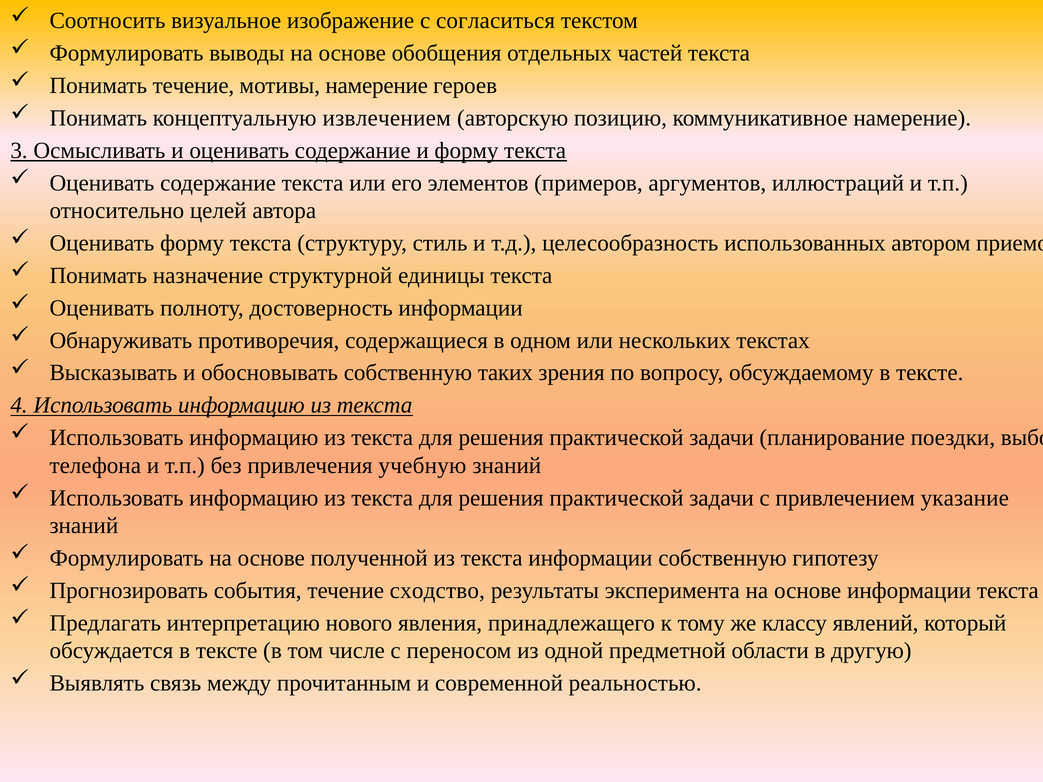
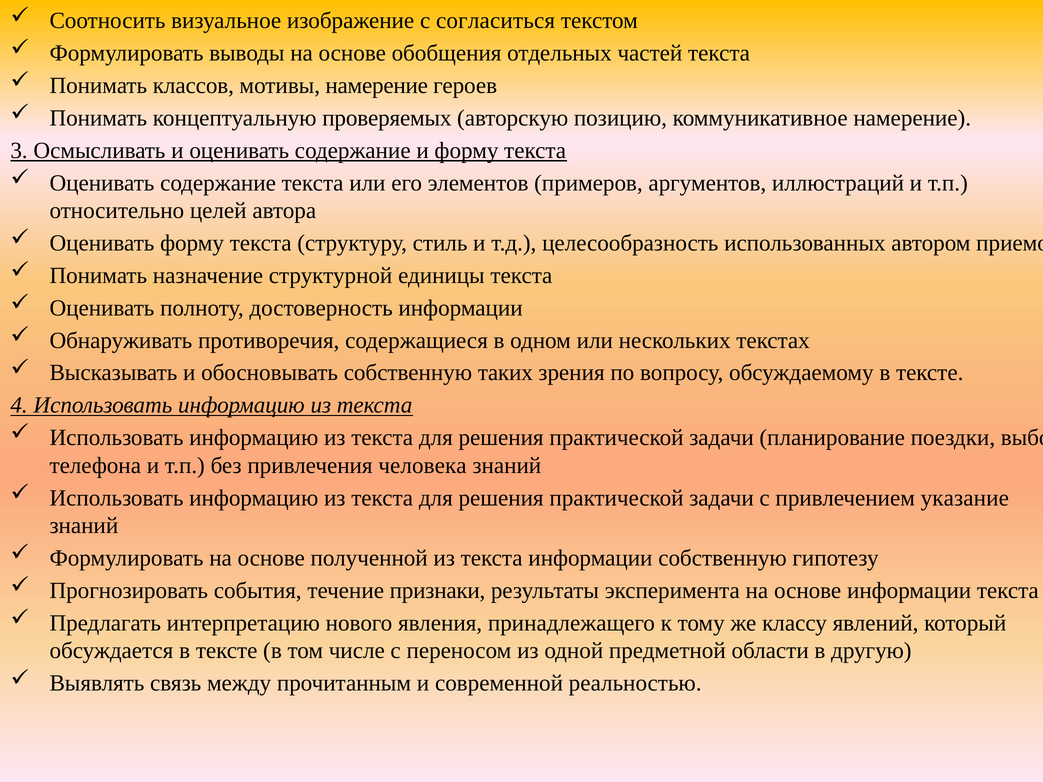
Понимать течение: течение -> классов
извлечением: извлечением -> проверяемых
учебную: учебную -> человека
сходство: сходство -> признаки
